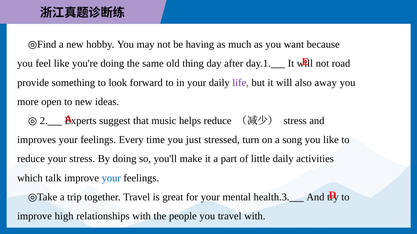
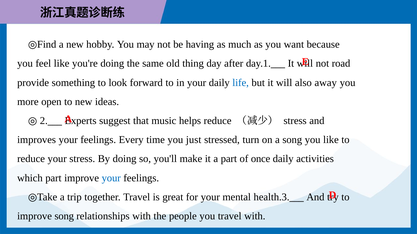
life colour: purple -> blue
little: little -> once
which talk: talk -> part
improve high: high -> song
